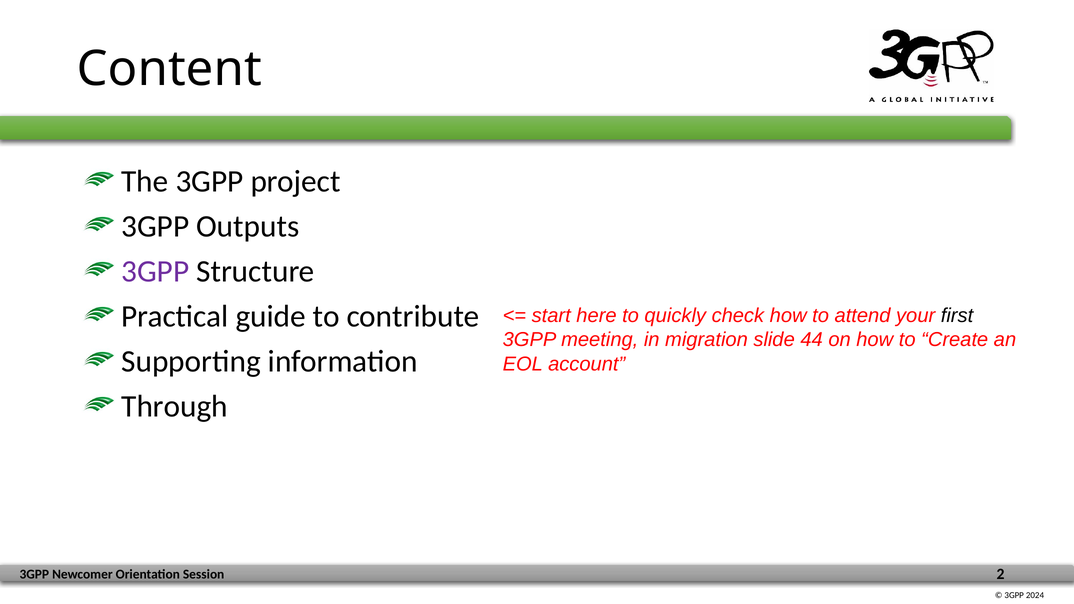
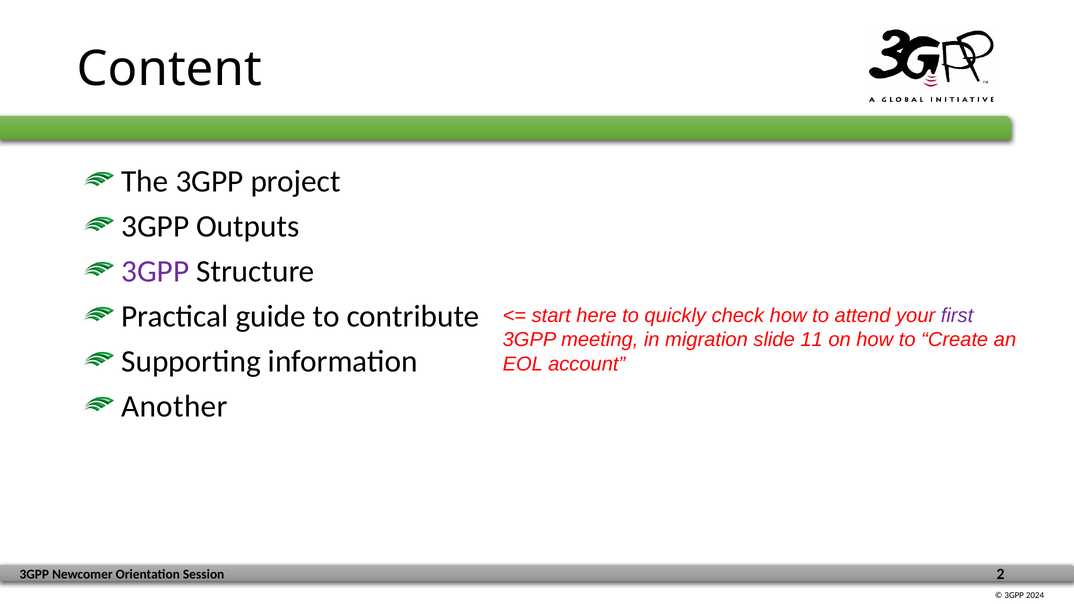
first colour: black -> purple
44: 44 -> 11
Through: Through -> Another
